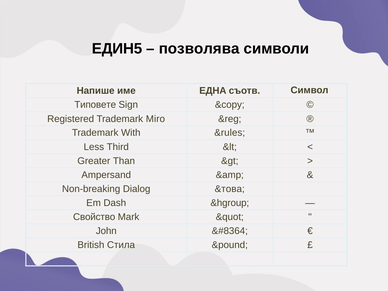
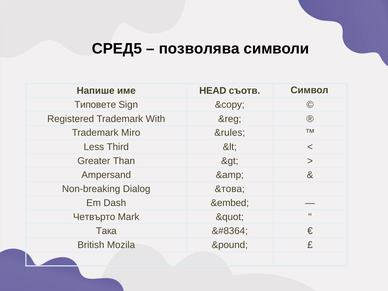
ЕДИН5: ЕДИН5 -> СРЕД5
ЕДНА: ЕДНА -> HEAD
Miro: Miro -> With
With: With -> Miro
&hgroup: &hgroup -> &embed
Свойство: Свойство -> Четвърто
John: John -> Така
Стила: Стила -> Mozila
